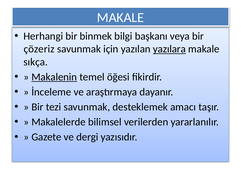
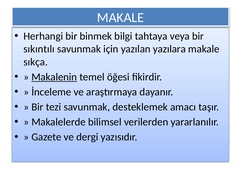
başkanı: başkanı -> tahtaya
çözeriz: çözeriz -> sıkıntılı
yazılara underline: present -> none
